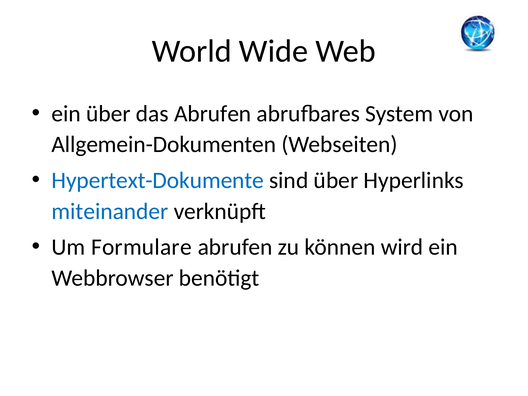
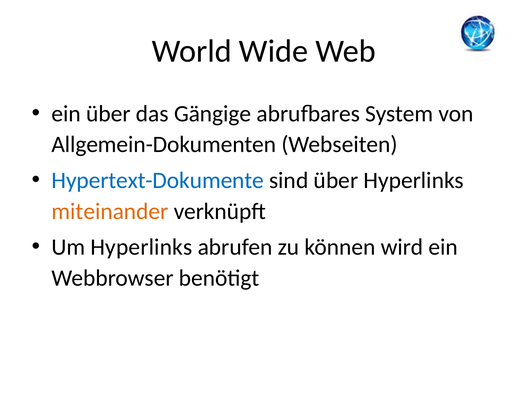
das Abrufen: Abrufen -> Gängige
miteinander colour: blue -> orange
Um Formulare: Formulare -> Hyperlinks
